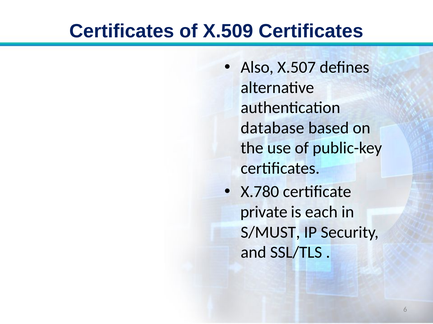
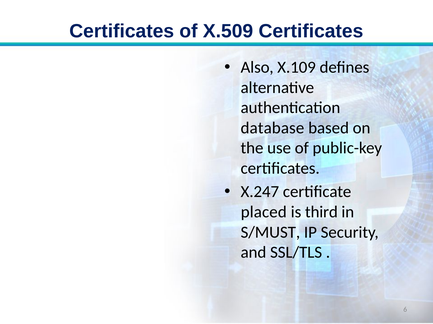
X.507: X.507 -> X.109
X.780: X.780 -> X.247
private: private -> placed
each: each -> third
